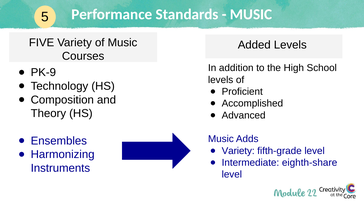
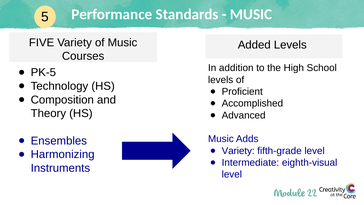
PK-9: PK-9 -> PK-5
eighth-share: eighth-share -> eighth-visual
